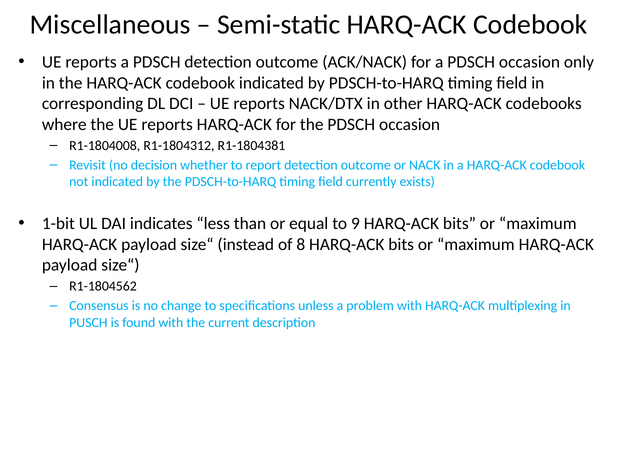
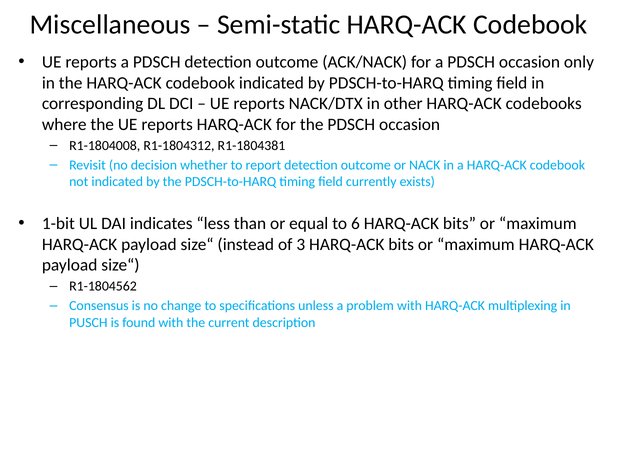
9: 9 -> 6
8: 8 -> 3
